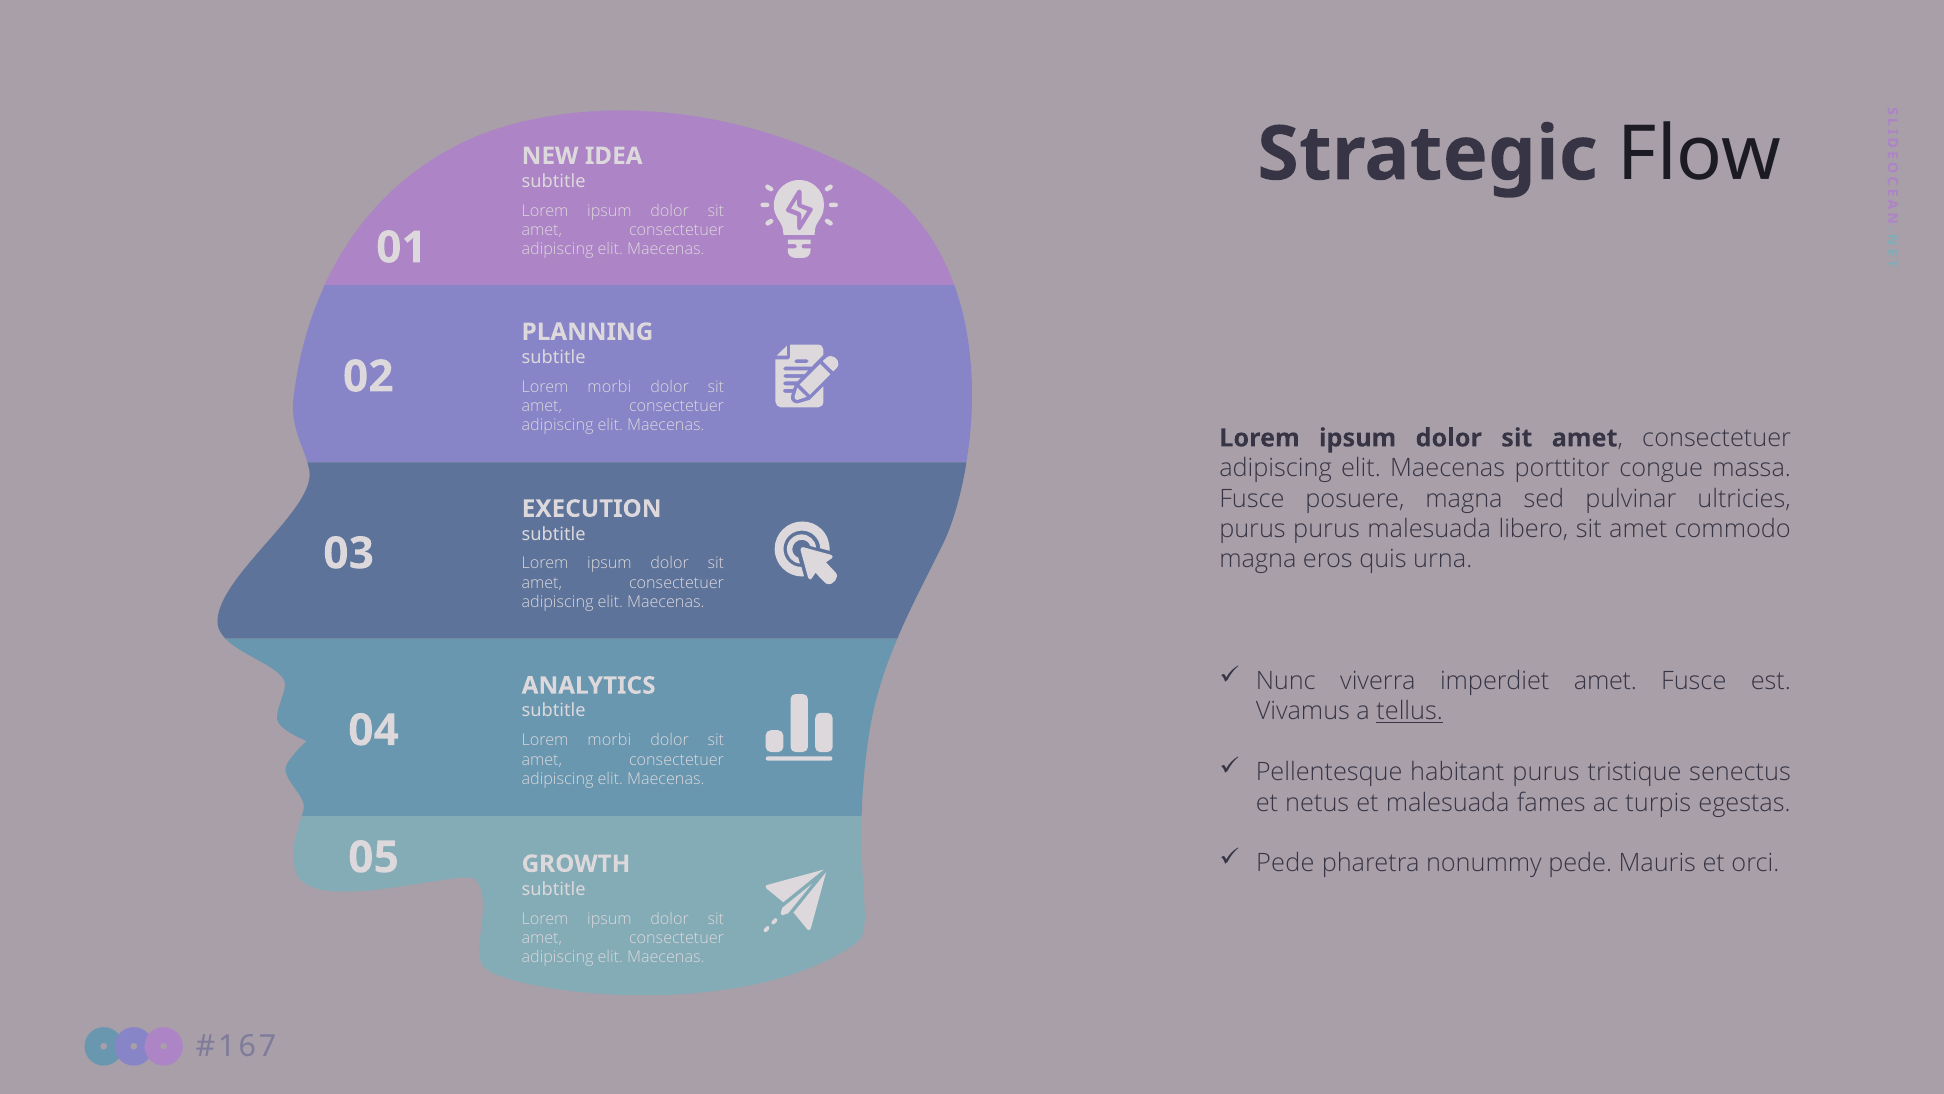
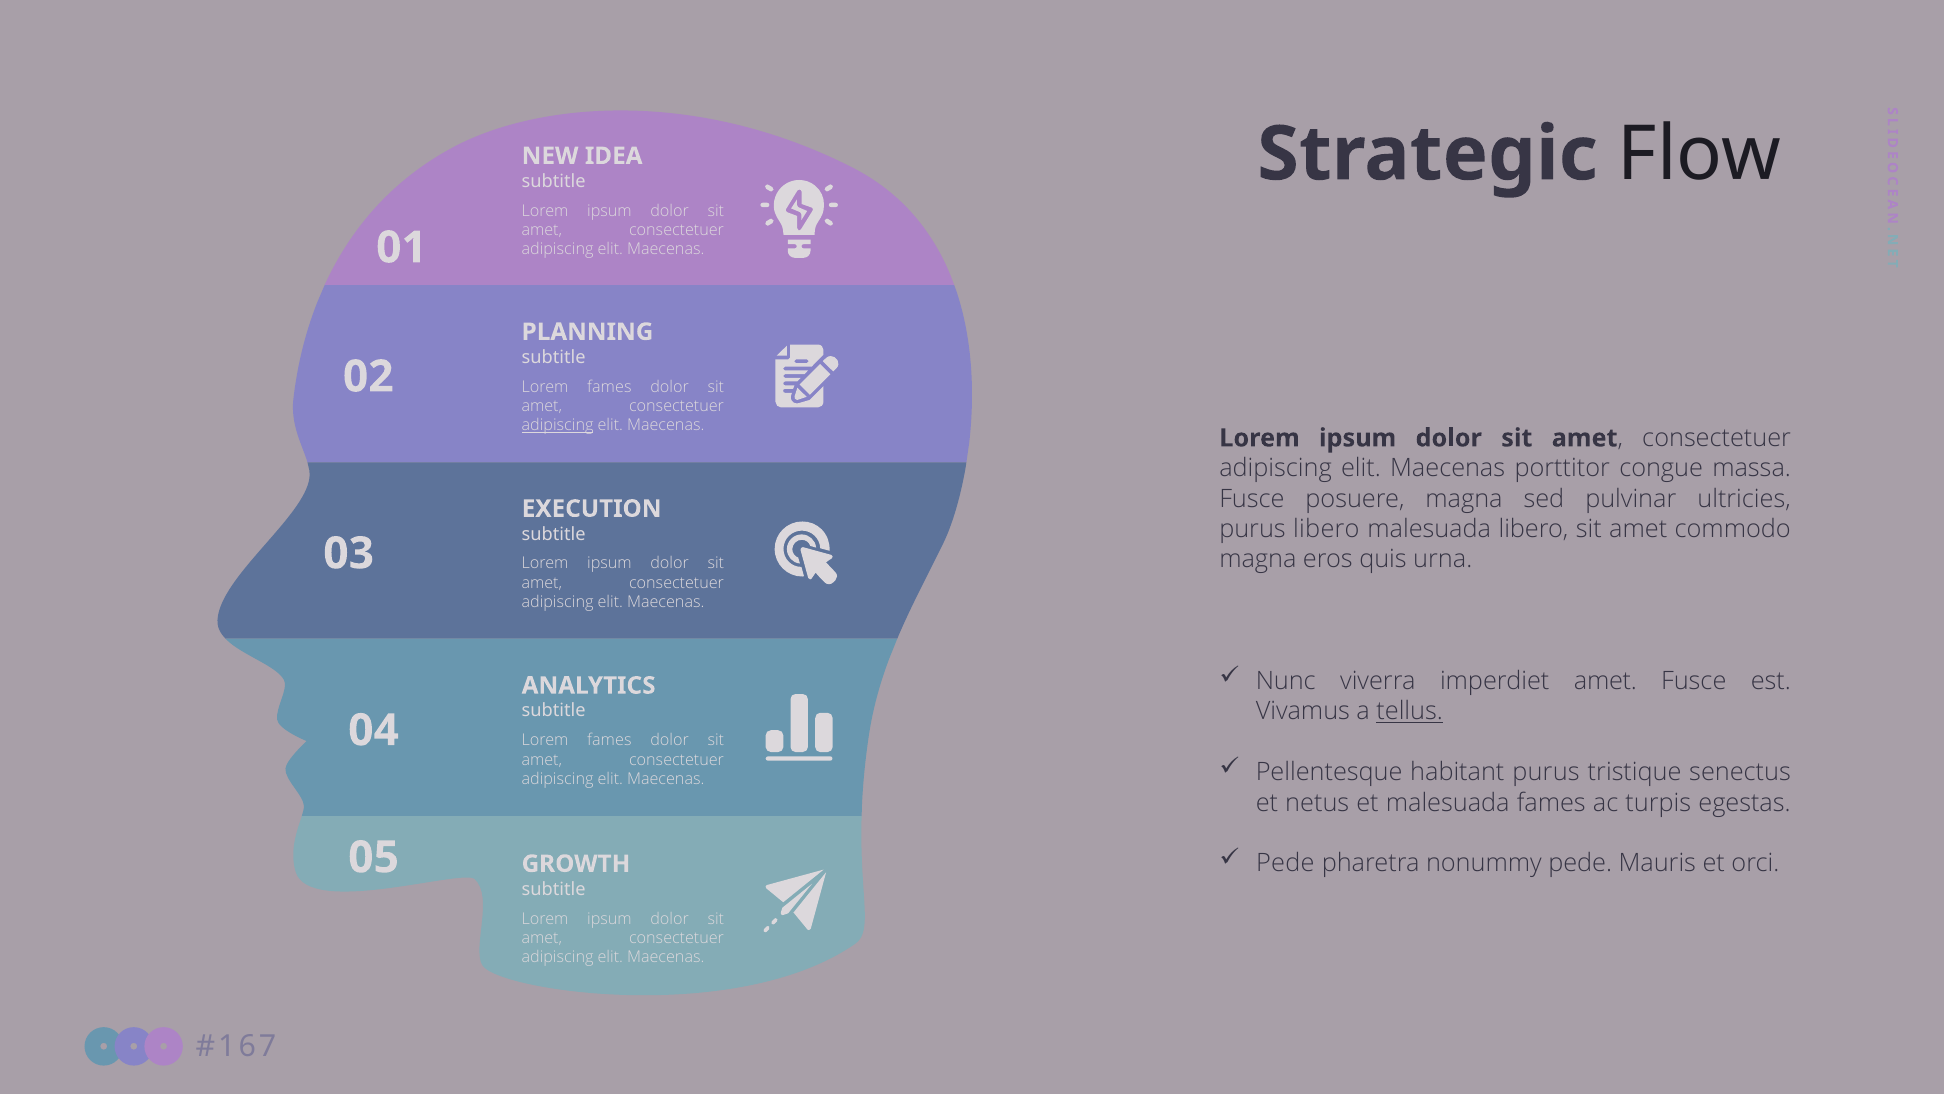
morbi at (609, 386): morbi -> fames
adipiscing at (558, 425) underline: none -> present
purus purus: purus -> libero
morbi at (609, 740): morbi -> fames
